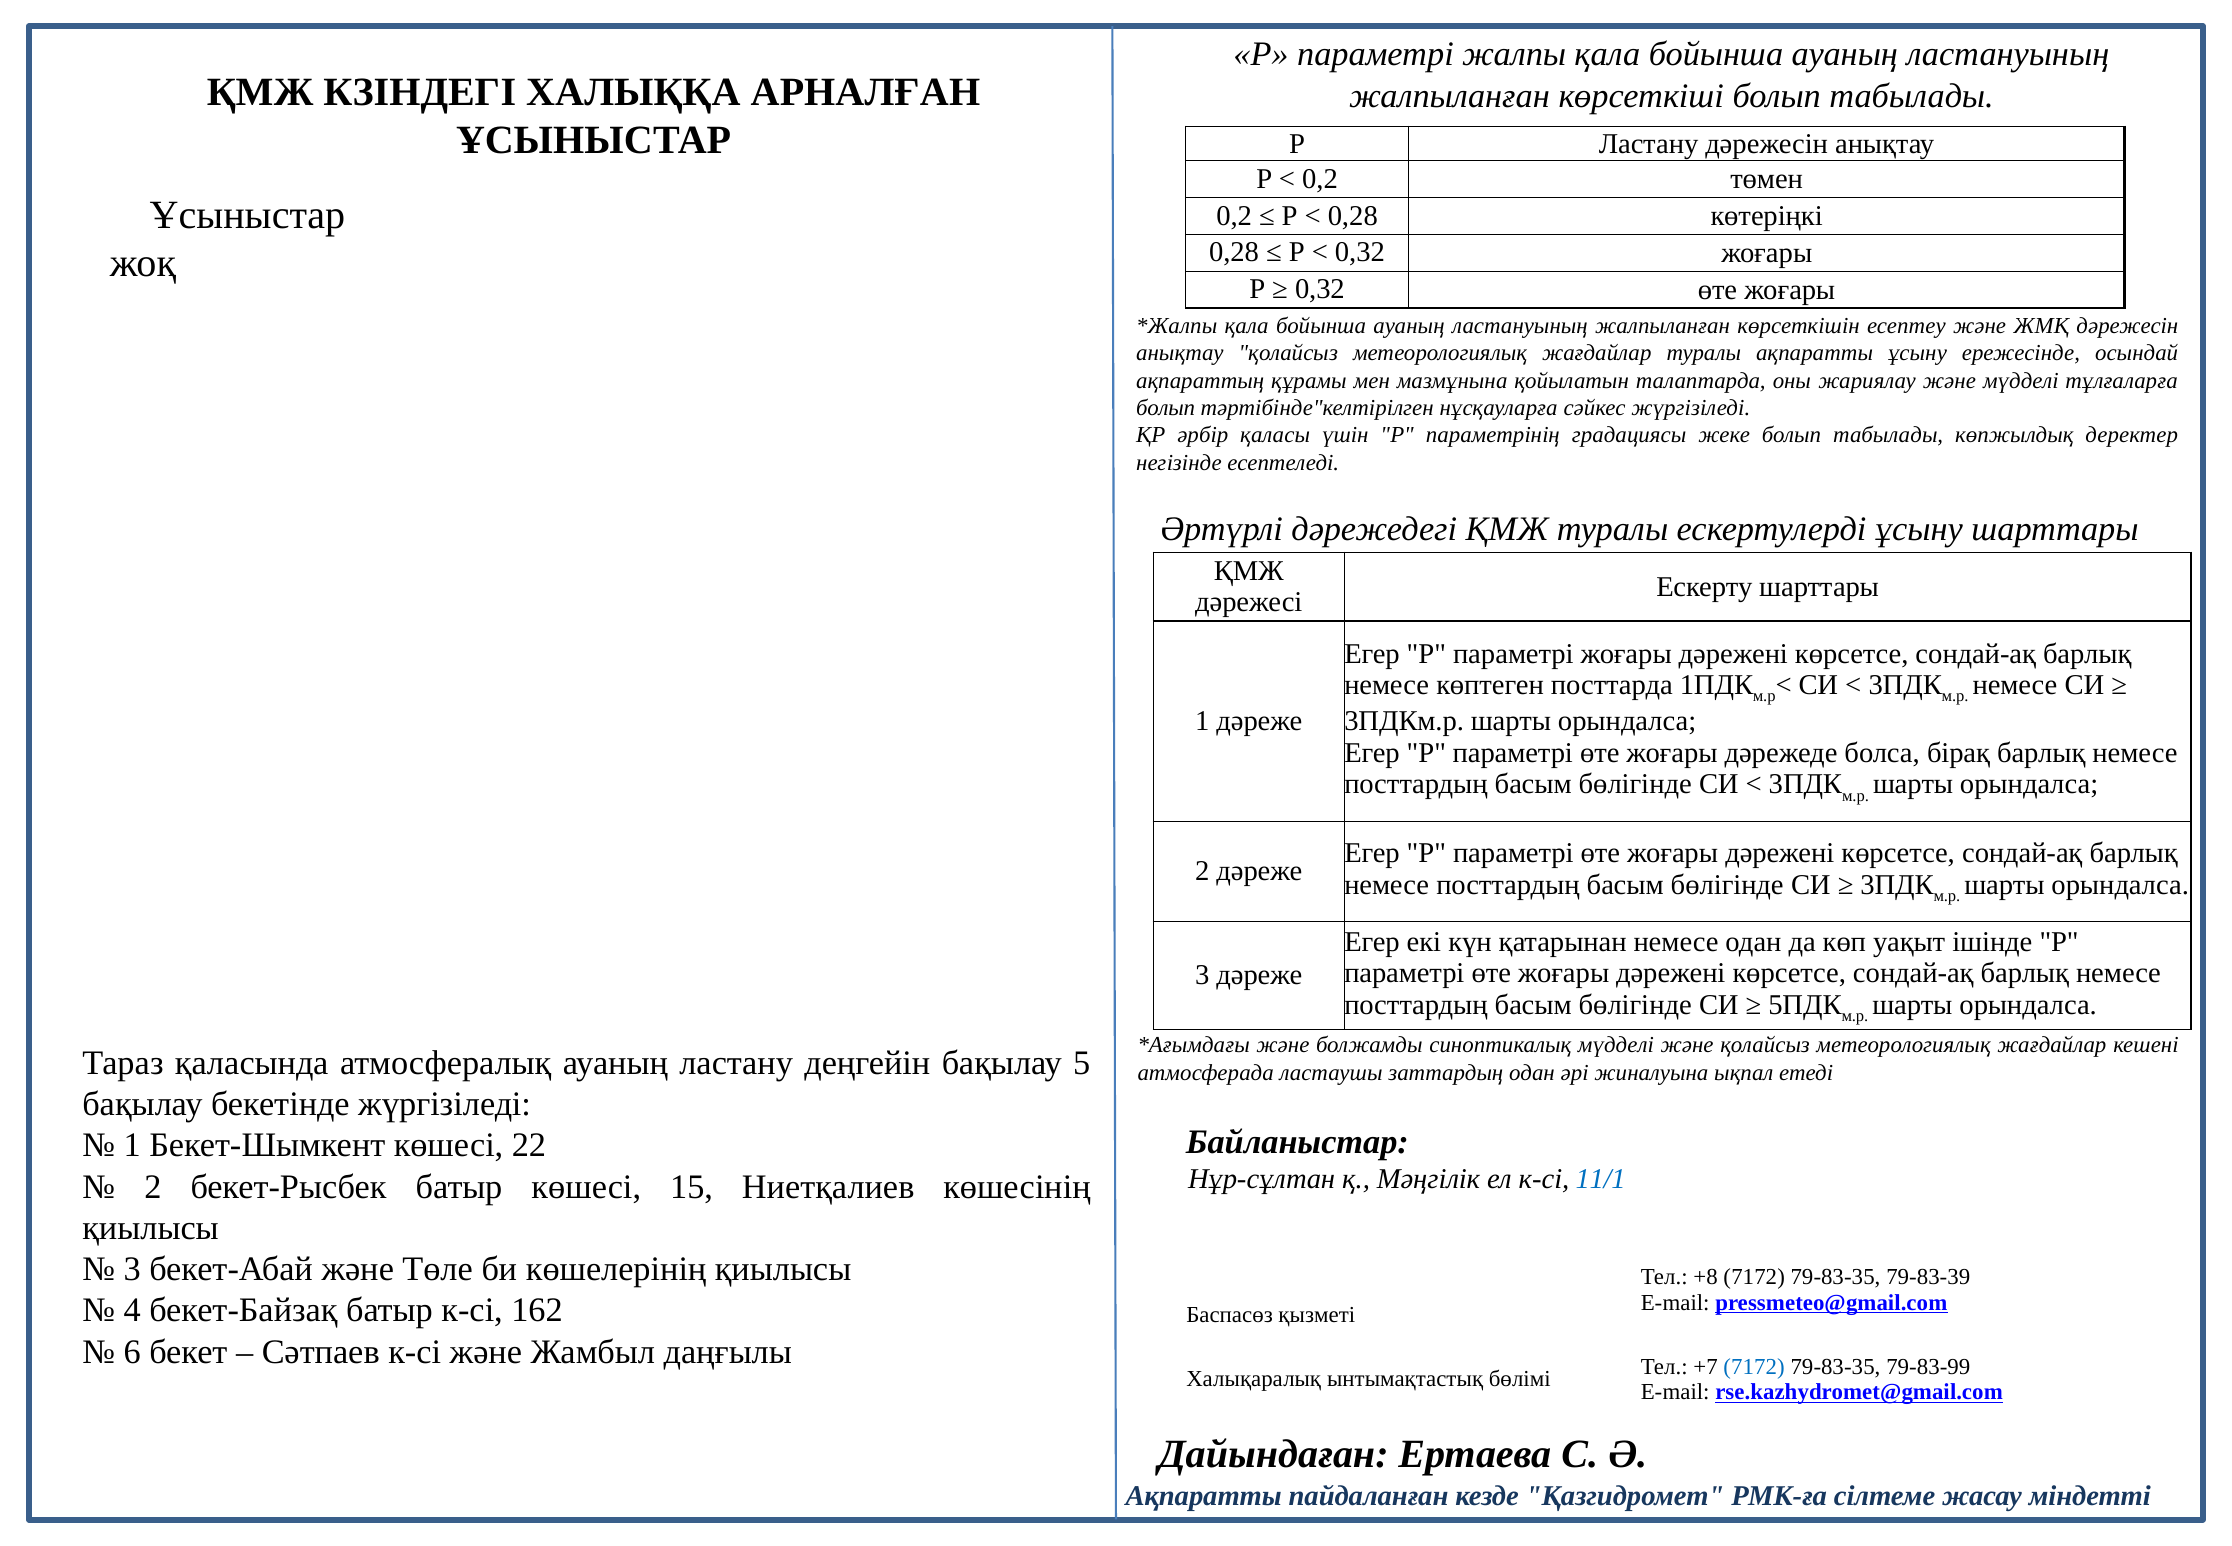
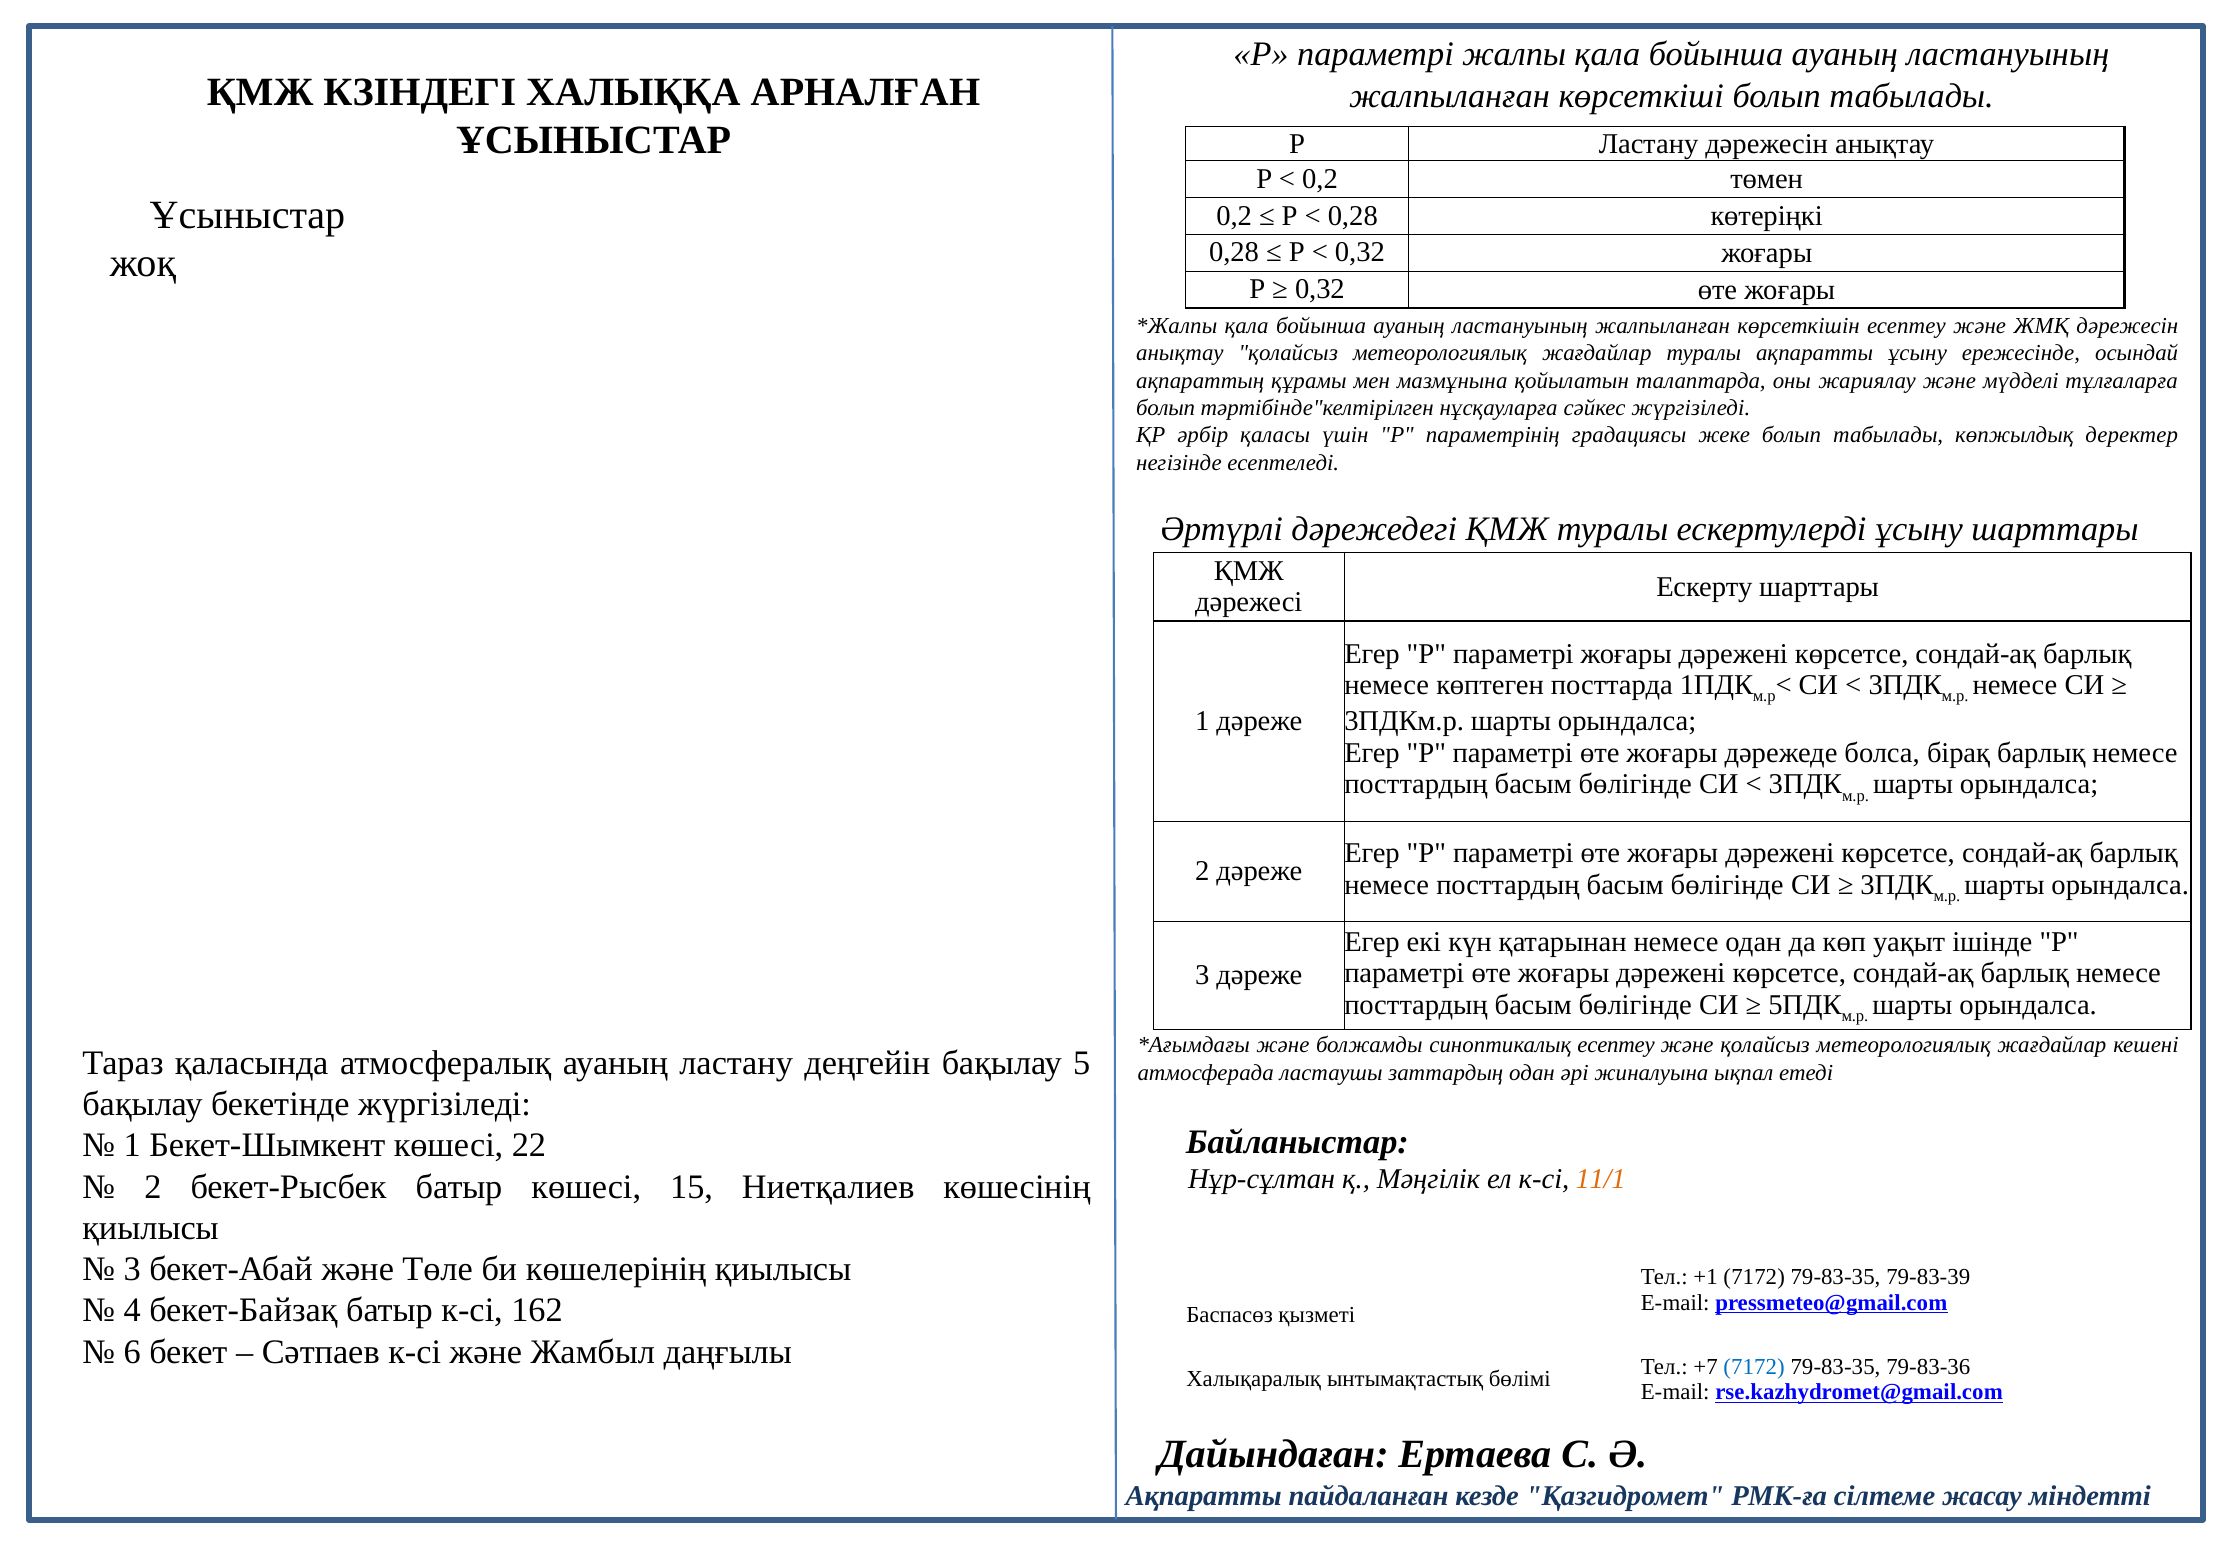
синоптикалық мүдделі: мүдделі -> есептеу
11/1 colour: blue -> orange
+8: +8 -> +1
79-83-99: 79-83-99 -> 79-83-36
